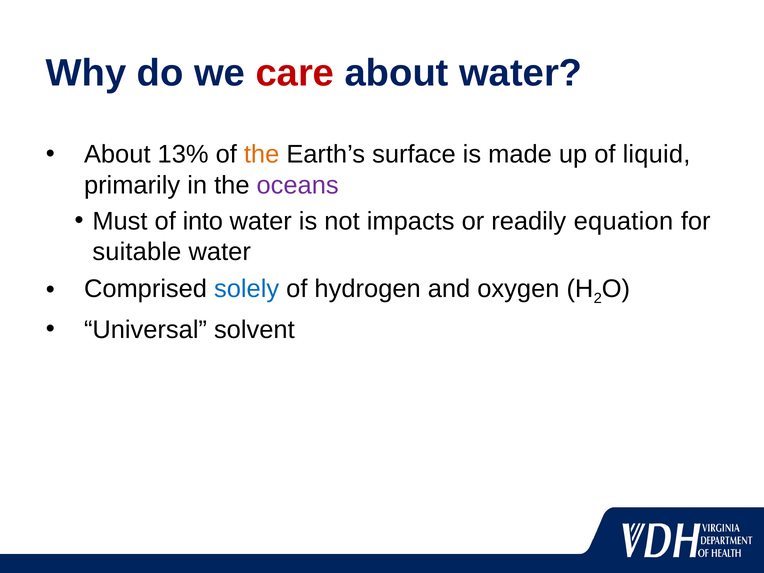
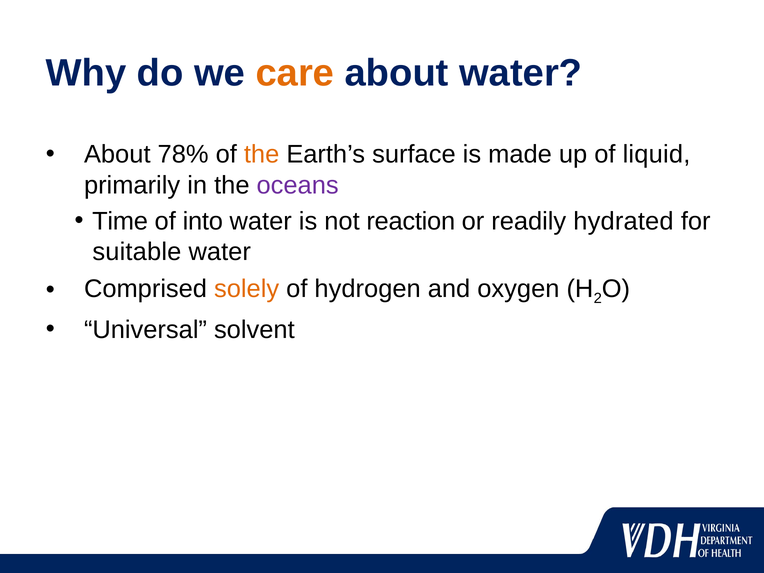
care colour: red -> orange
13%: 13% -> 78%
Must: Must -> Time
impacts: impacts -> reaction
equation: equation -> hydrated
solely colour: blue -> orange
